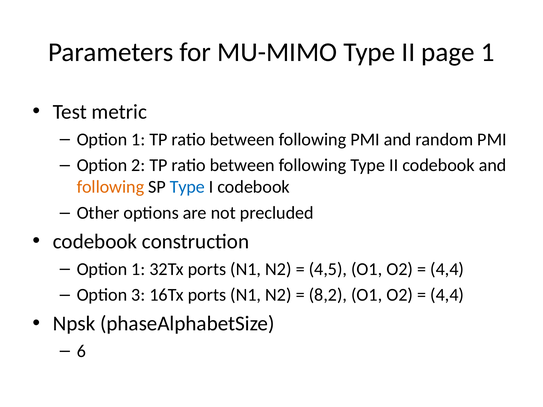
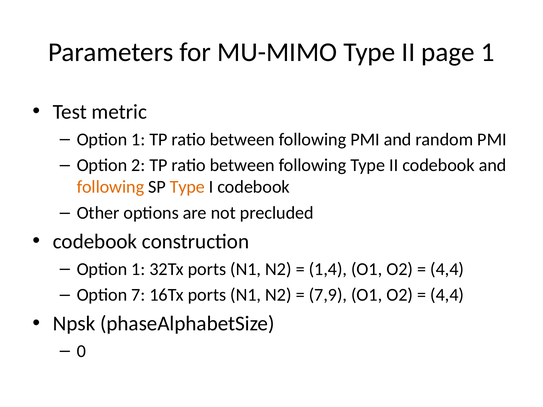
Type at (187, 187) colour: blue -> orange
4,5: 4,5 -> 1,4
3: 3 -> 7
8,2: 8,2 -> 7,9
6: 6 -> 0
